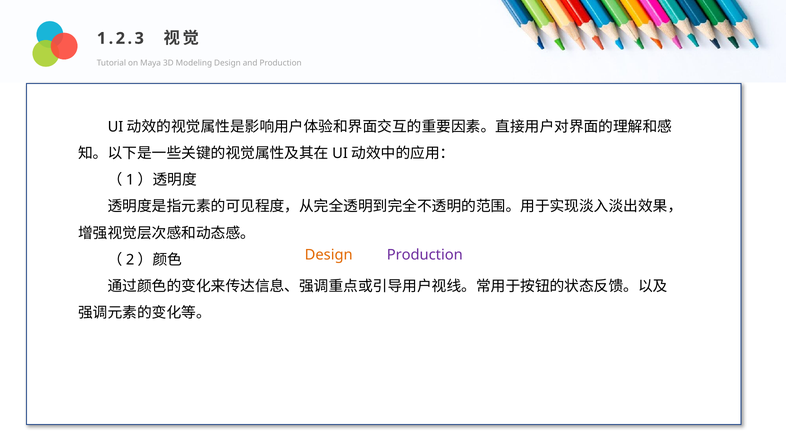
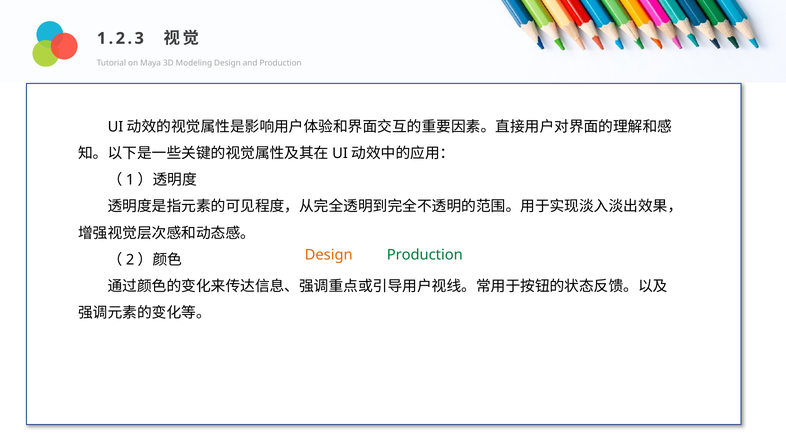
Production at (425, 255) colour: purple -> green
